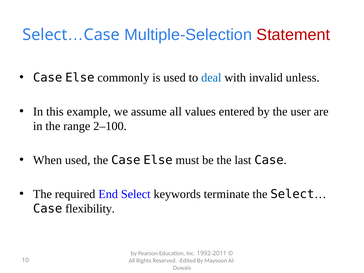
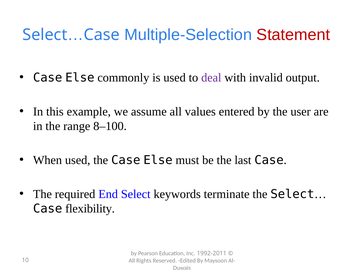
deal colour: blue -> purple
unless: unless -> output
2–100: 2–100 -> 8–100
